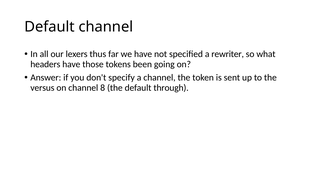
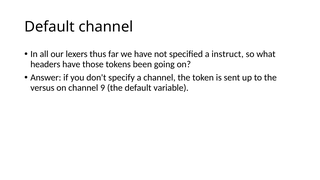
rewriter: rewriter -> instruct
8: 8 -> 9
through: through -> variable
